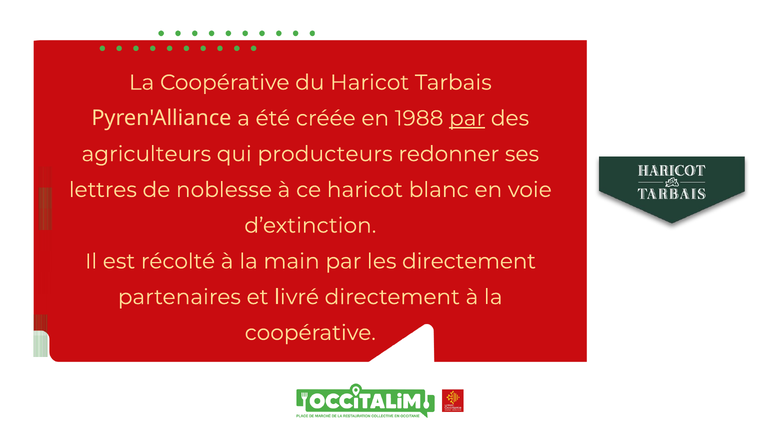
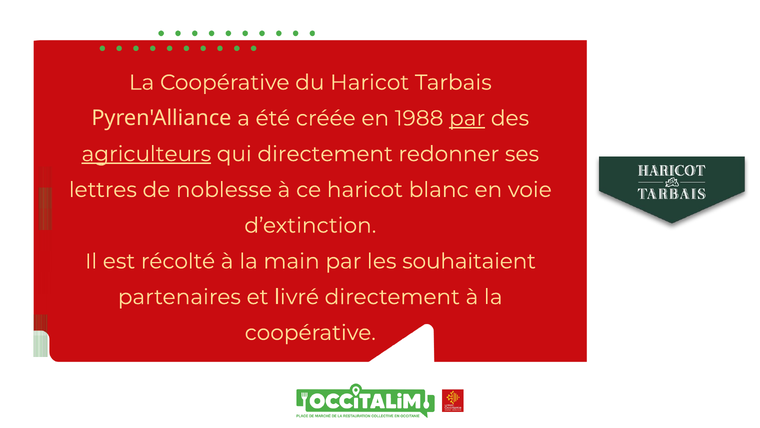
agriculteurs underline: none -> present
qui producteurs: producteurs -> directement
les directement: directement -> souhaitaient
